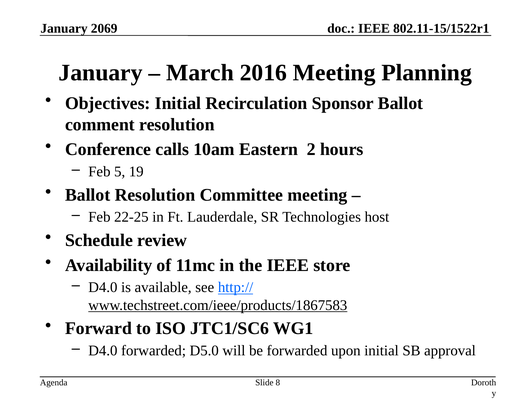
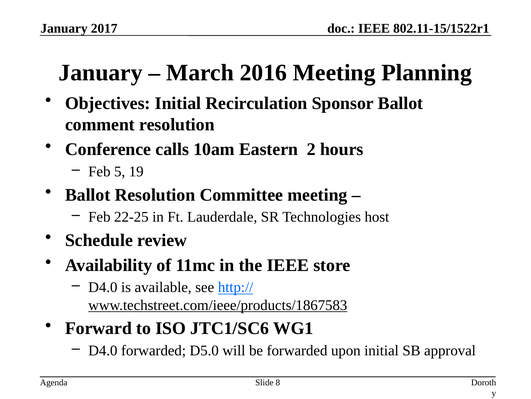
2069: 2069 -> 2017
